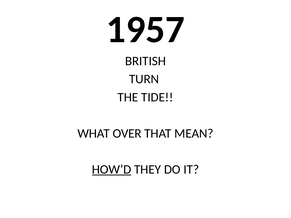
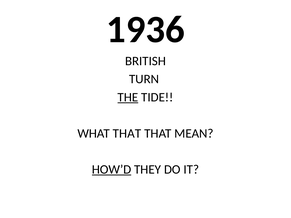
1957: 1957 -> 1936
THE underline: none -> present
WHAT OVER: OVER -> THAT
